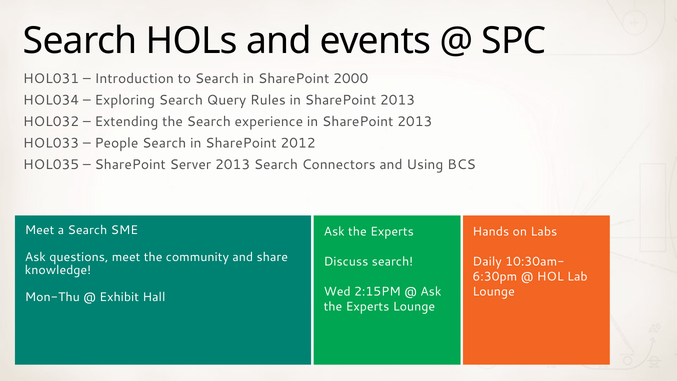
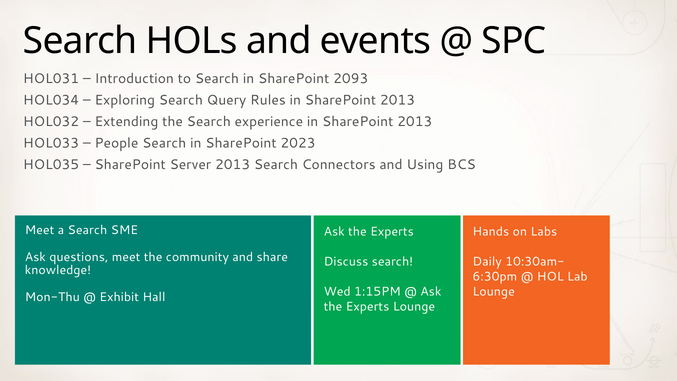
2000: 2000 -> 2093
2012: 2012 -> 2023
2:15PM: 2:15PM -> 1:15PM
